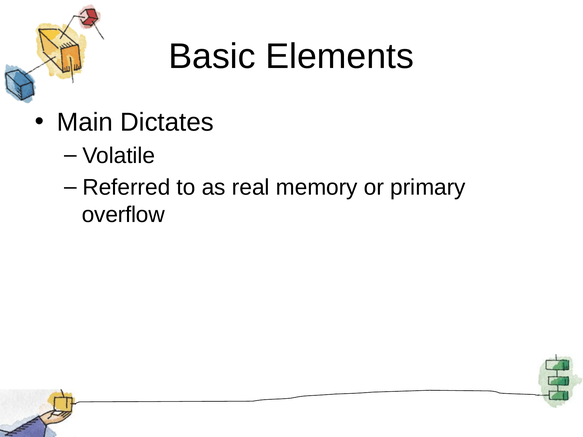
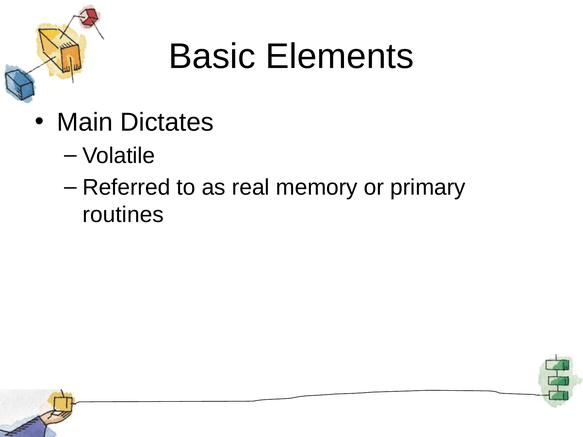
overflow: overflow -> routines
